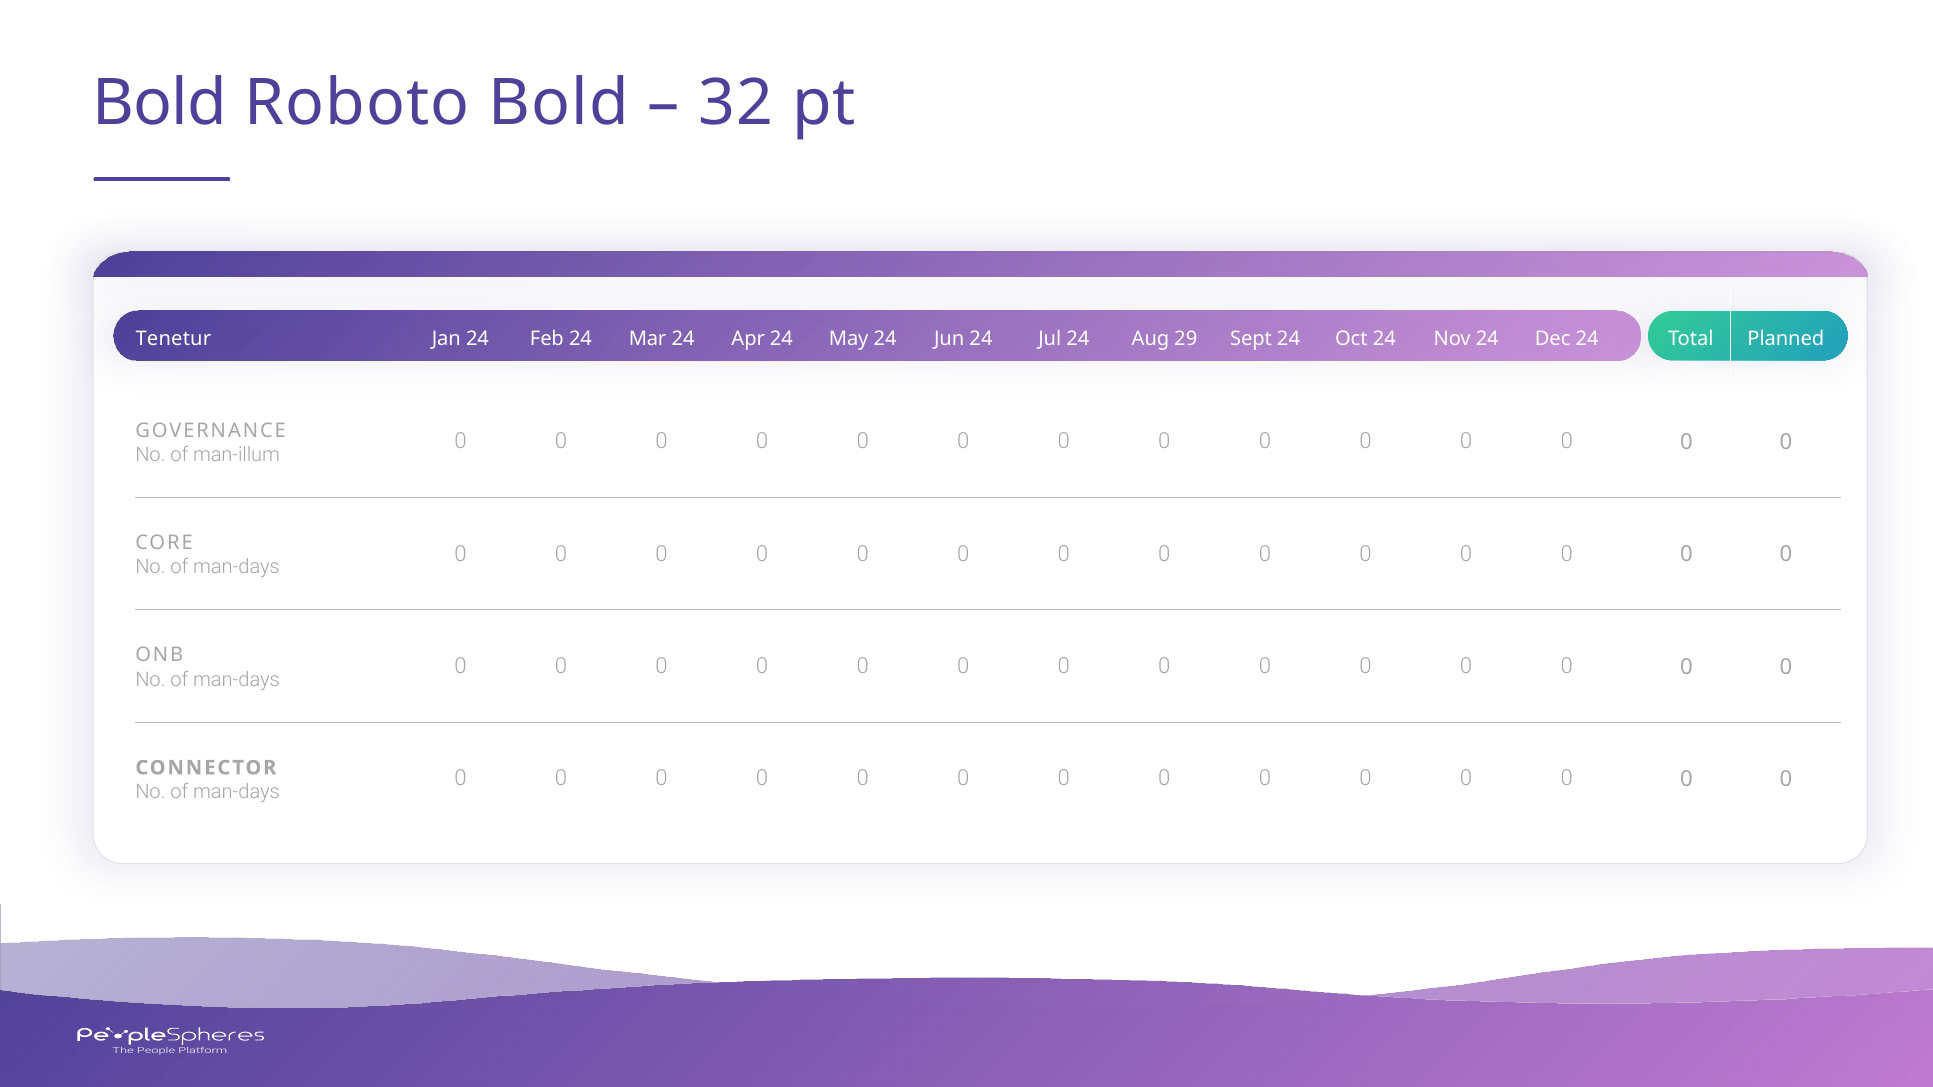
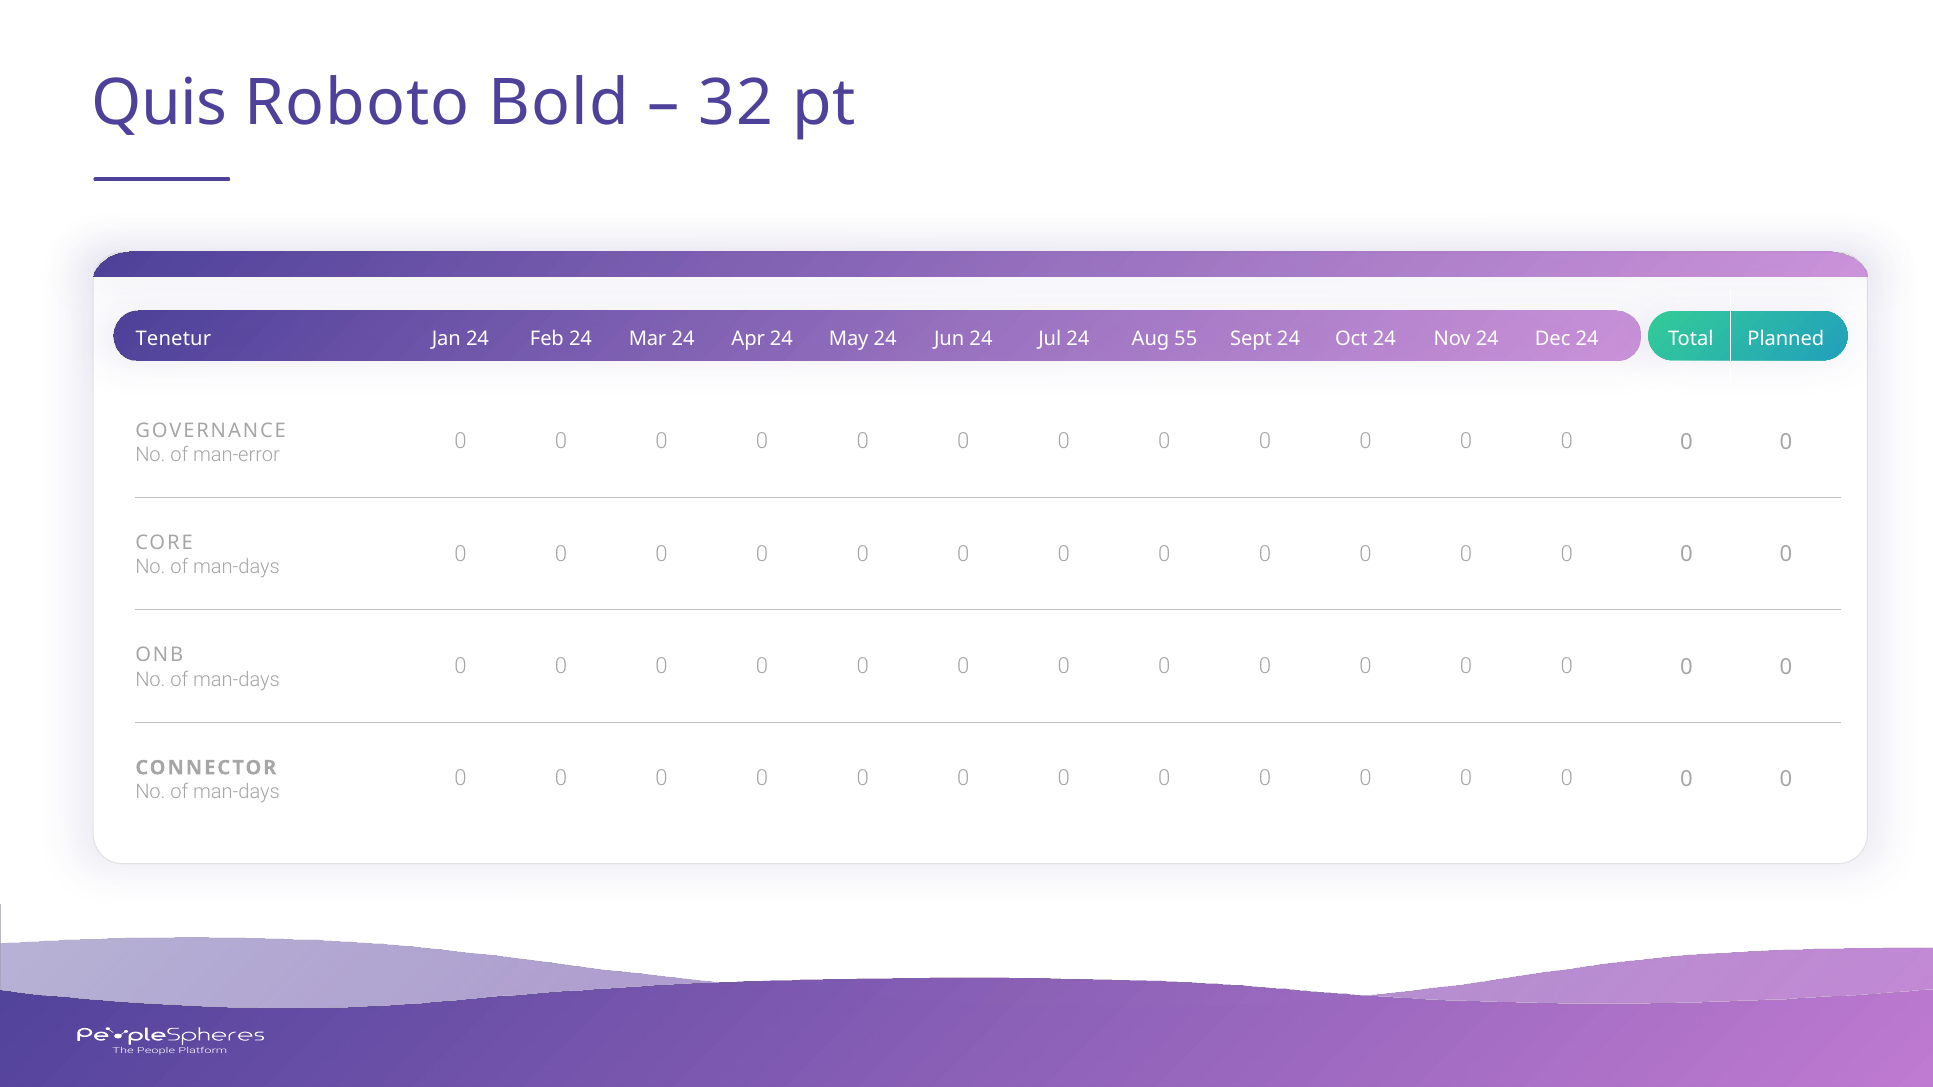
Bold at (160, 104): Bold -> Quis
29: 29 -> 55
man-illum: man-illum -> man-error
